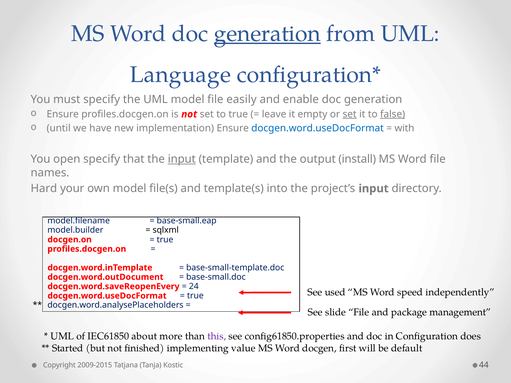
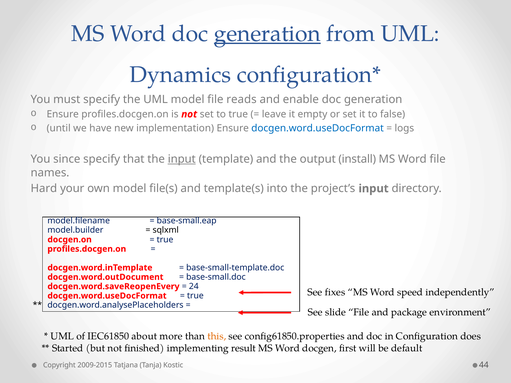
Language: Language -> Dynamics
easily: easily -> reads
set at (350, 114) underline: present -> none
false underline: present -> none
with: with -> logs
open: open -> since
used: used -> fixes
management: management -> environment
this colour: purple -> orange
value: value -> result
